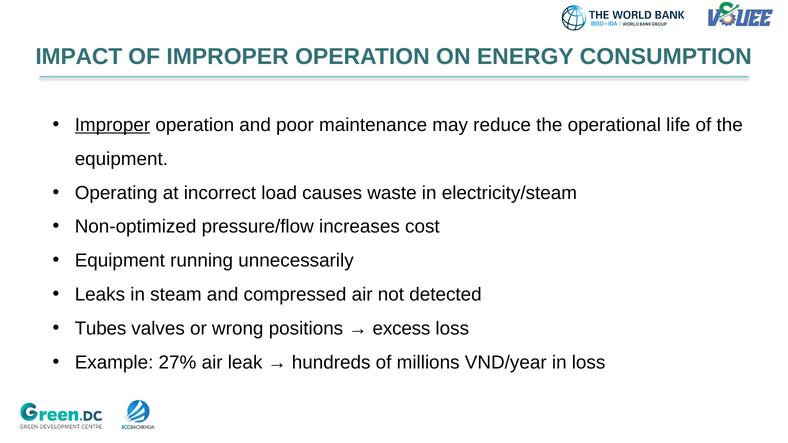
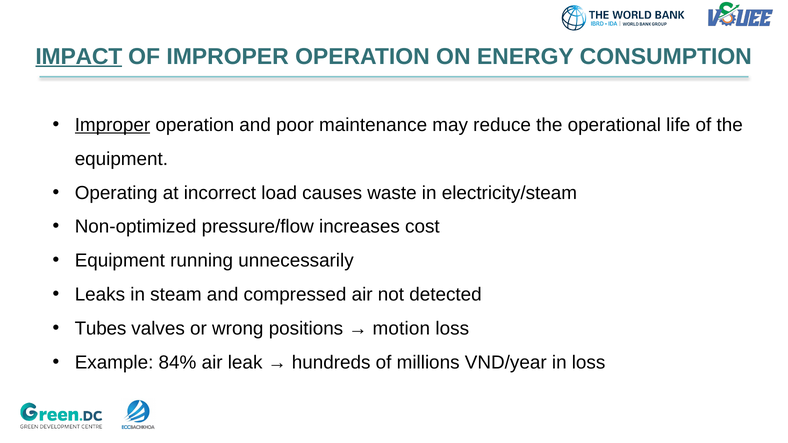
IMPACT underline: none -> present
excess: excess -> motion
27%: 27% -> 84%
